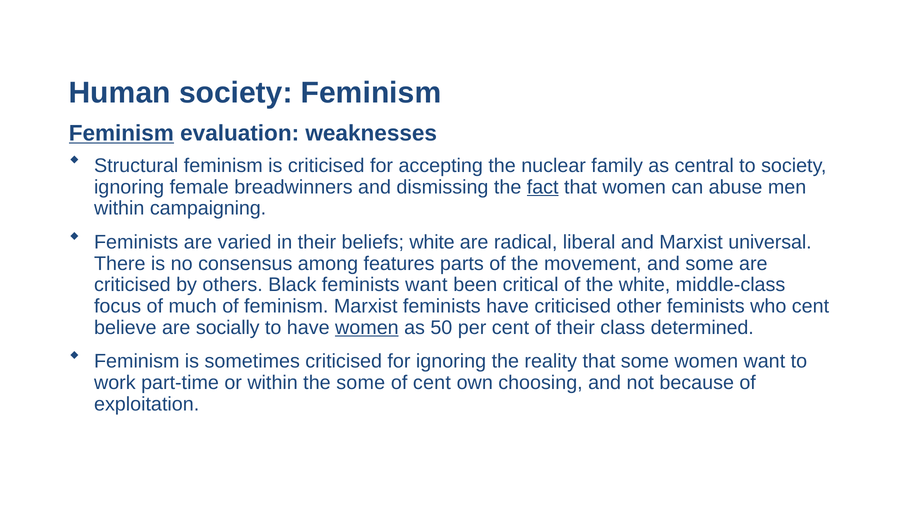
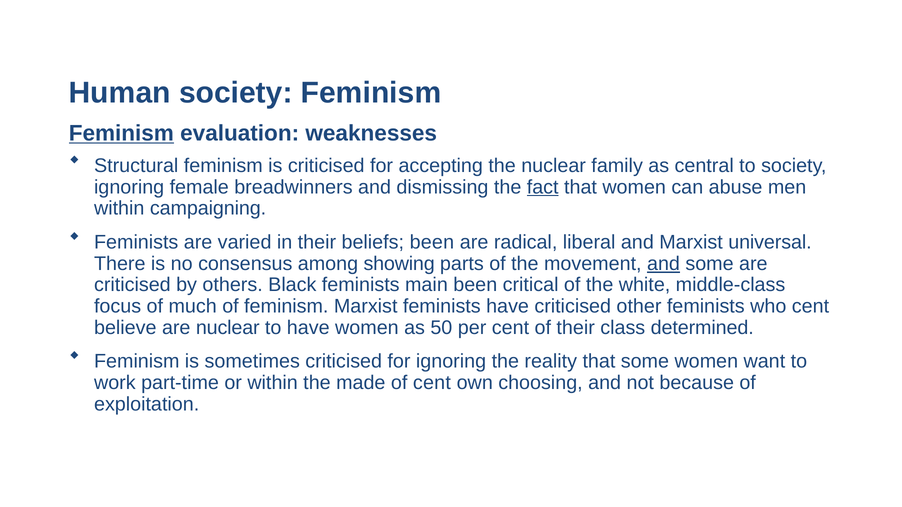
beliefs white: white -> been
features: features -> showing
and at (663, 264) underline: none -> present
feminists want: want -> main
are socially: socially -> nuclear
women at (367, 328) underline: present -> none
the some: some -> made
